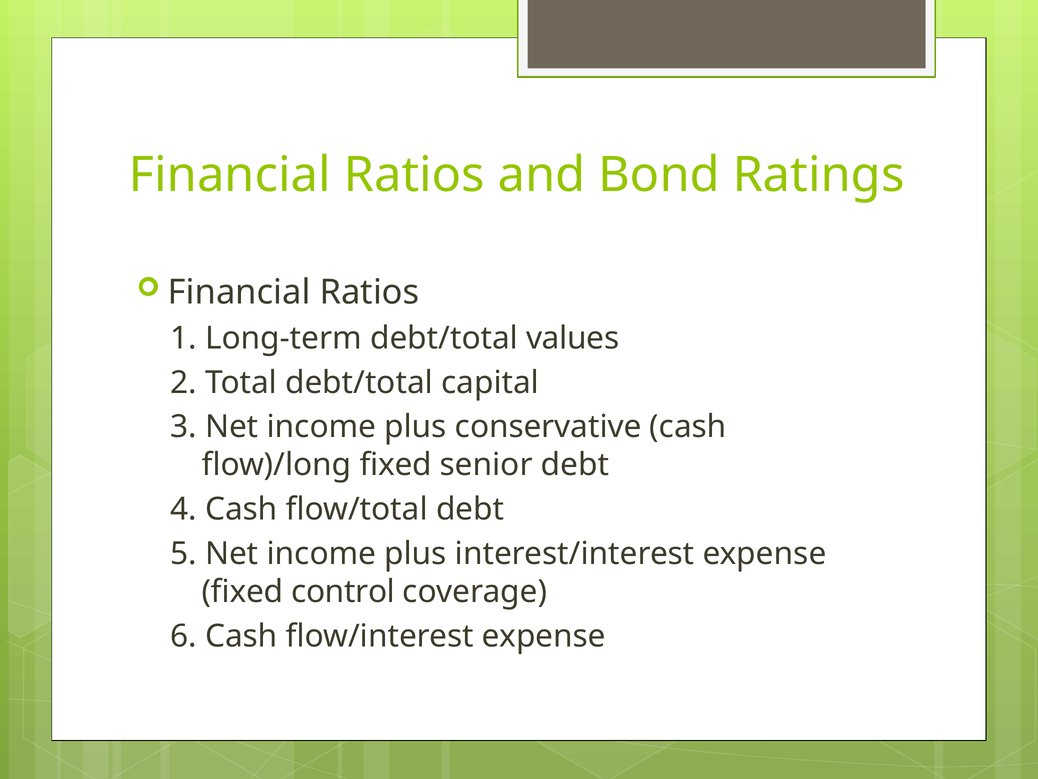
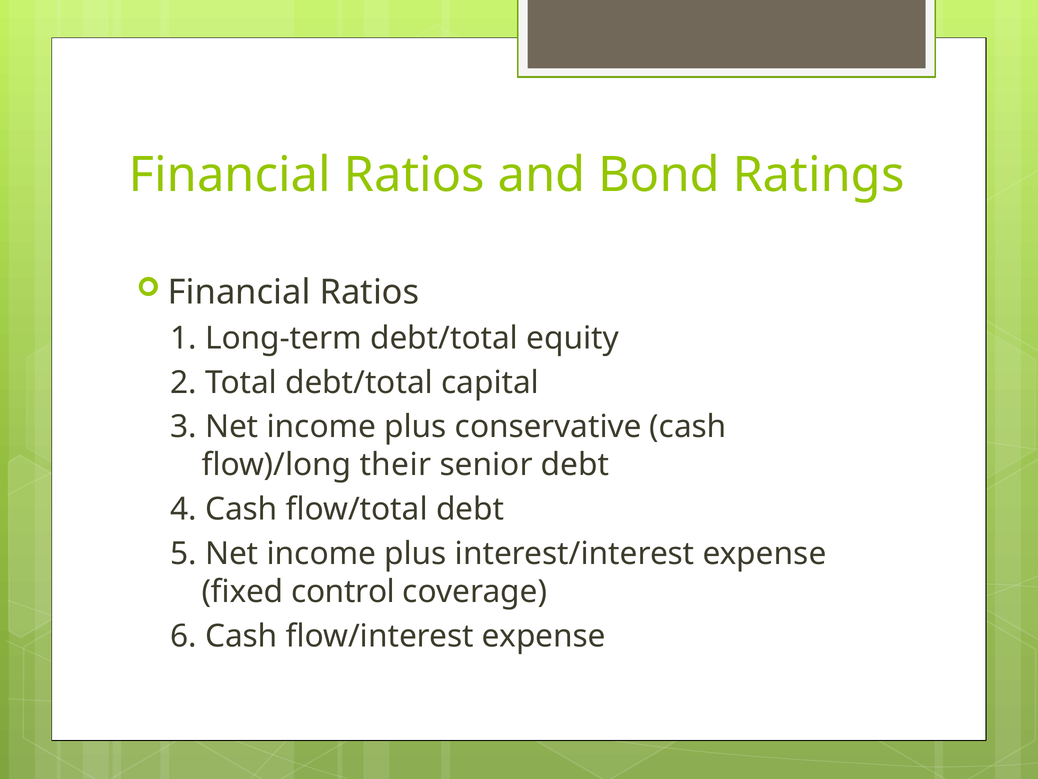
values: values -> equity
flow)/long fixed: fixed -> their
